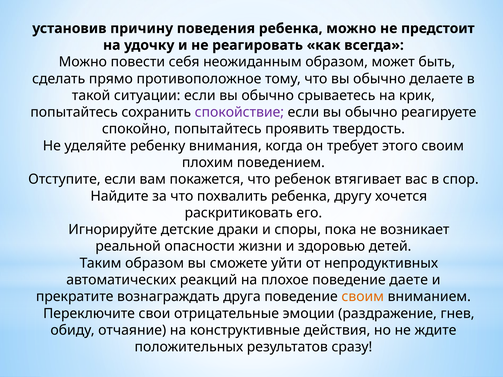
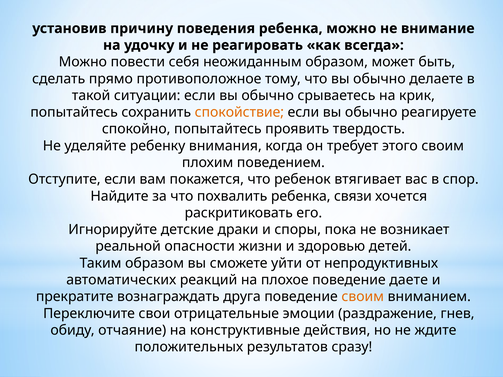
предстоит: предстоит -> внимание
спокойствие colour: purple -> orange
другу: другу -> связи
